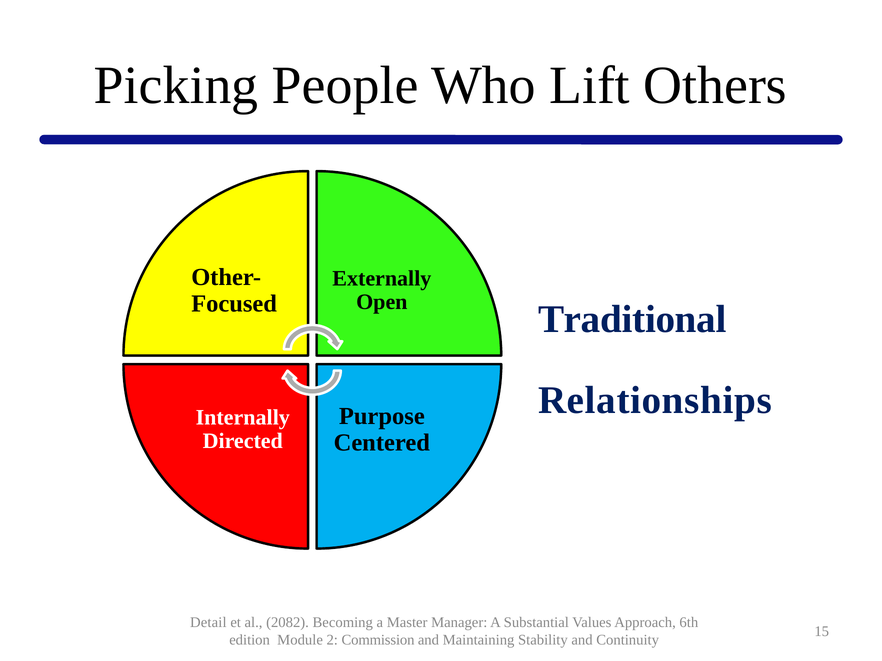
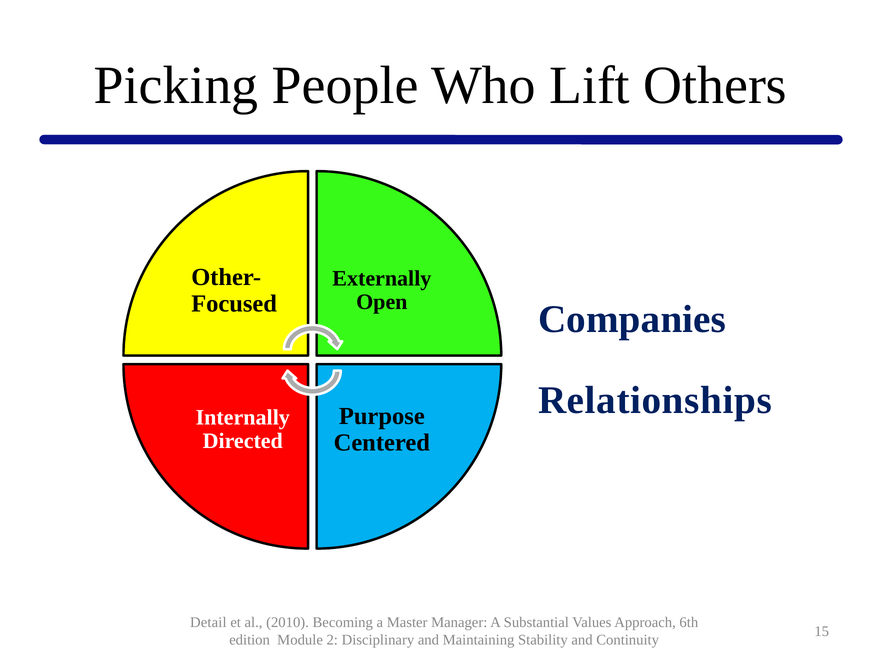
Traditional: Traditional -> Companies
2082: 2082 -> 2010
Commission: Commission -> Disciplinary
